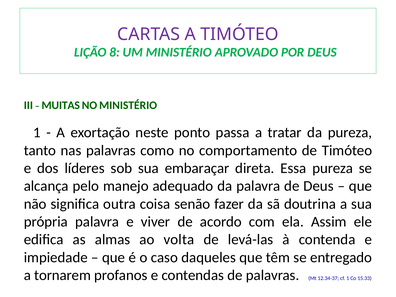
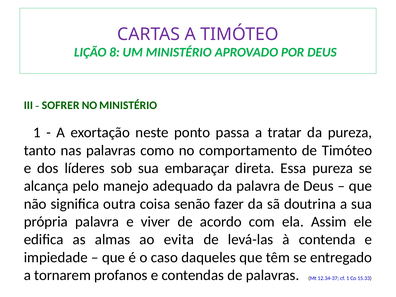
MUITAS: MUITAS -> SOFRER
volta: volta -> evita
